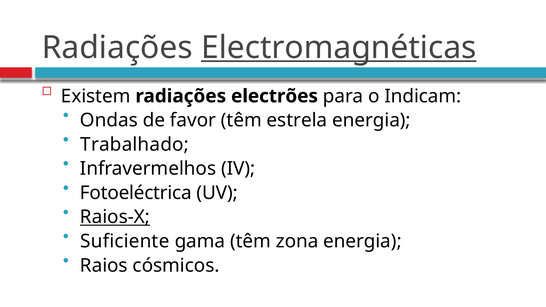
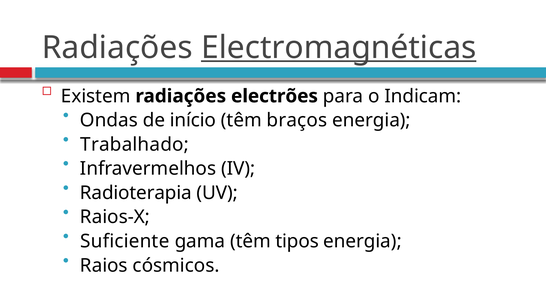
favor: favor -> início
estrela: estrela -> braços
Fotoeléctrica: Fotoeléctrica -> Radioterapia
Raios-X underline: present -> none
zona: zona -> tipos
